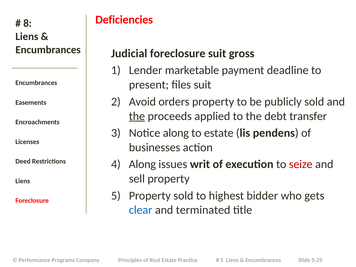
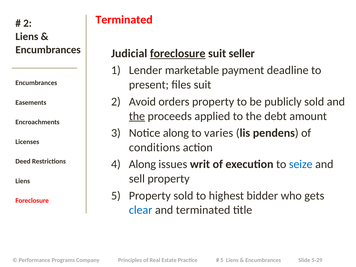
Deficiencies at (124, 20): Deficiencies -> Terminated
8 at (28, 23): 8 -> 2
foreclosure at (178, 53) underline: none -> present
gross: gross -> seller
transfer: transfer -> amount
to estate: estate -> varies
businesses: businesses -> conditions
seize colour: red -> blue
